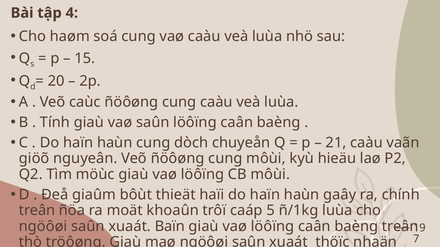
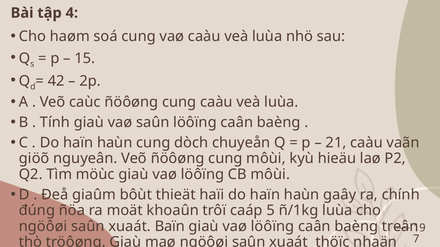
20: 20 -> 42
treân at (37, 211): treân -> đúng
